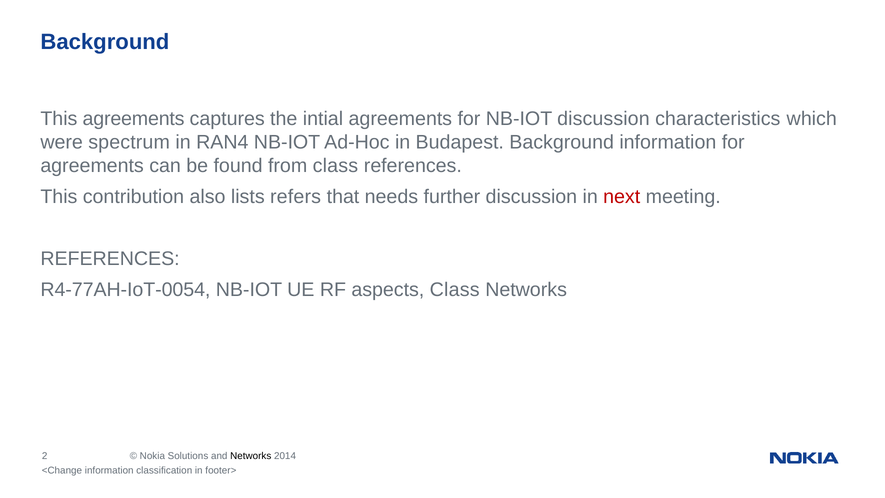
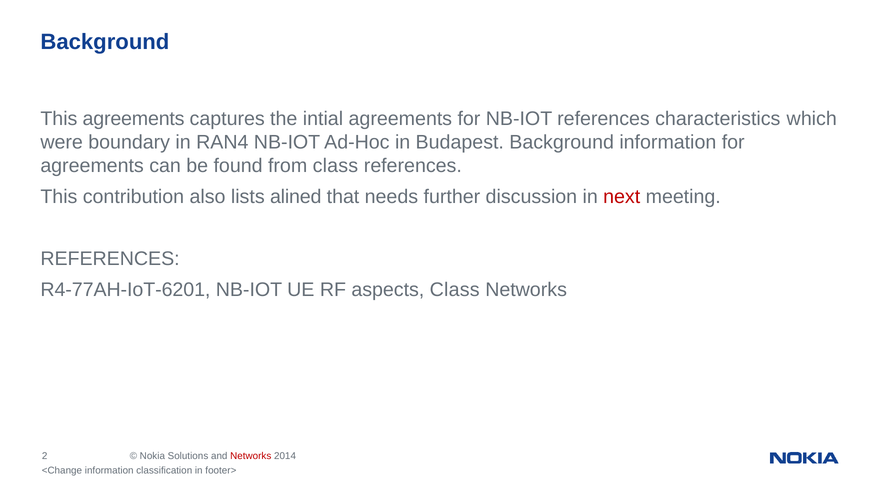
NB-IOT discussion: discussion -> references
spectrum: spectrum -> boundary
refers: refers -> alined
R4-77AH-IoT-0054: R4-77AH-IoT-0054 -> R4-77AH-IoT-6201
Networks at (251, 456) colour: black -> red
